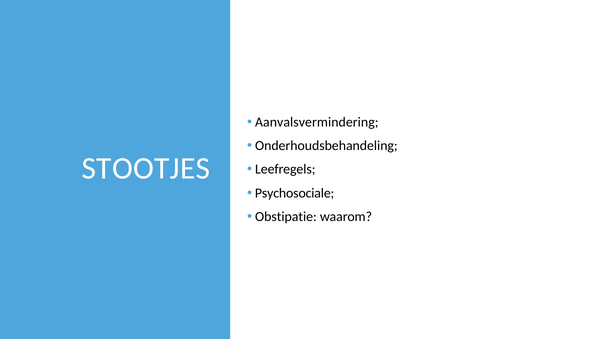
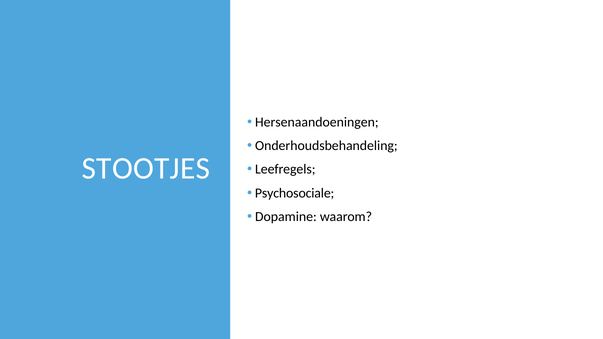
Aanvalsvermindering: Aanvalsvermindering -> Hersenaandoeningen
Obstipatie: Obstipatie -> Dopamine
